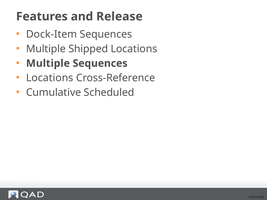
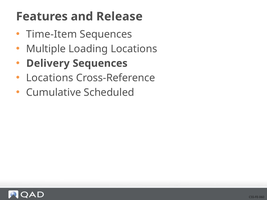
Dock-Item: Dock-Item -> Time-Item
Shipped: Shipped -> Loading
Multiple at (48, 63): Multiple -> Delivery
